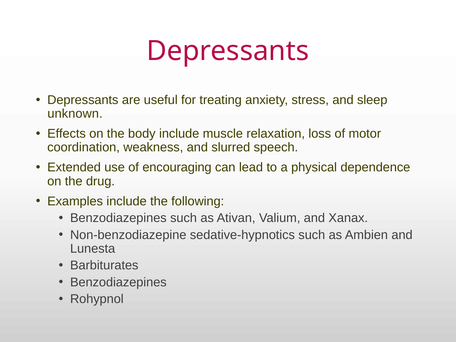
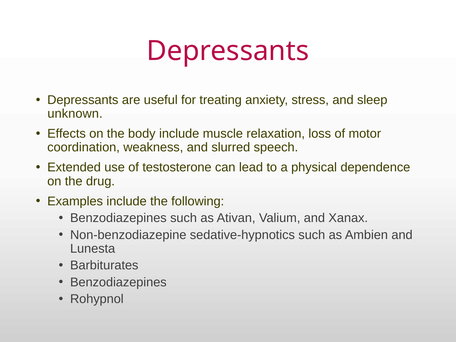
encouraging: encouraging -> testosterone
